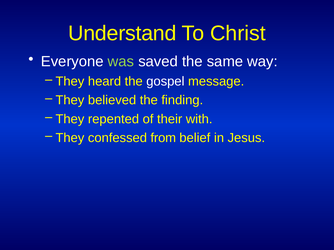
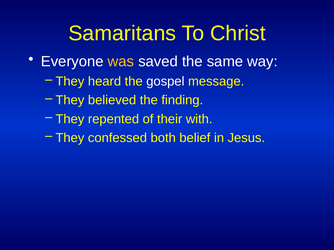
Understand: Understand -> Samaritans
was colour: light green -> yellow
from: from -> both
